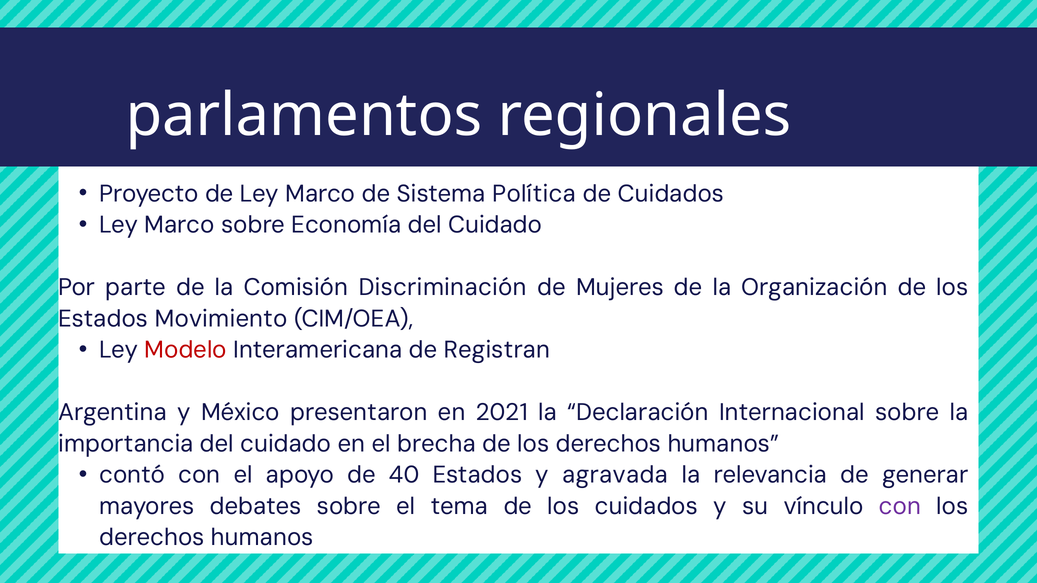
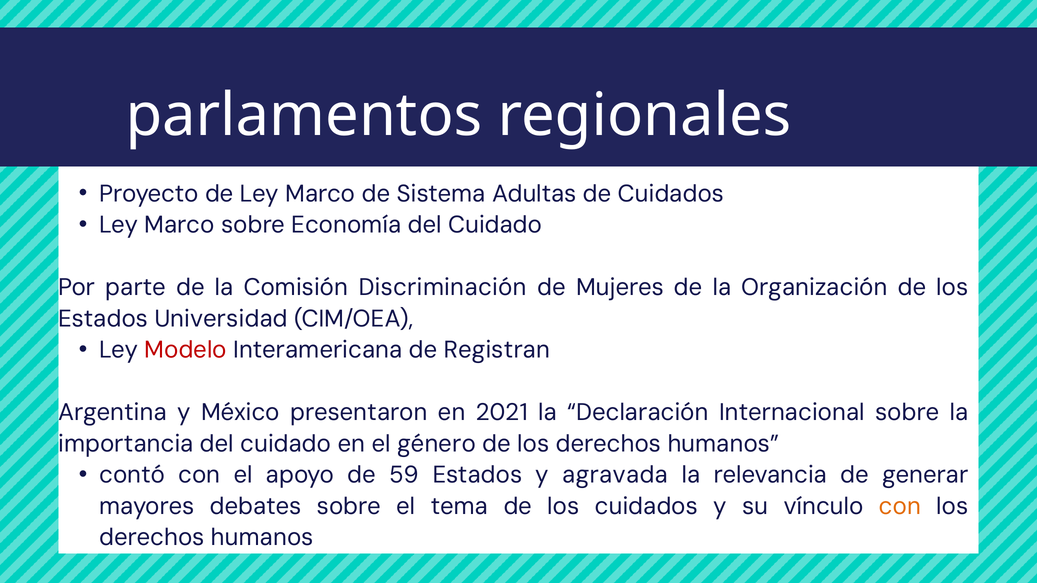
Política: Política -> Adultas
Movimiento: Movimiento -> Universidad
brecha: brecha -> género
40: 40 -> 59
con at (900, 506) colour: purple -> orange
